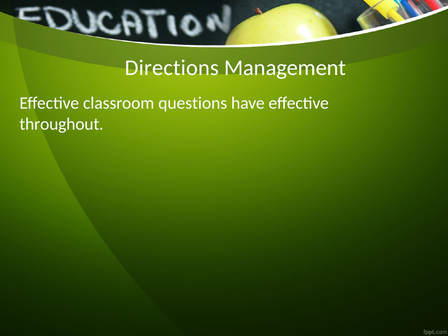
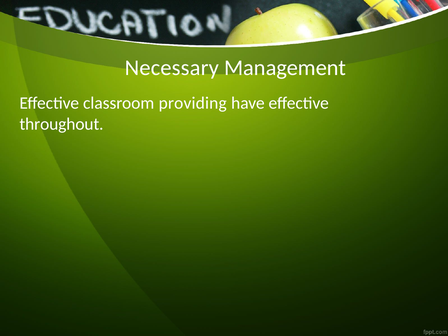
Directions: Directions -> Necessary
questions: questions -> providing
